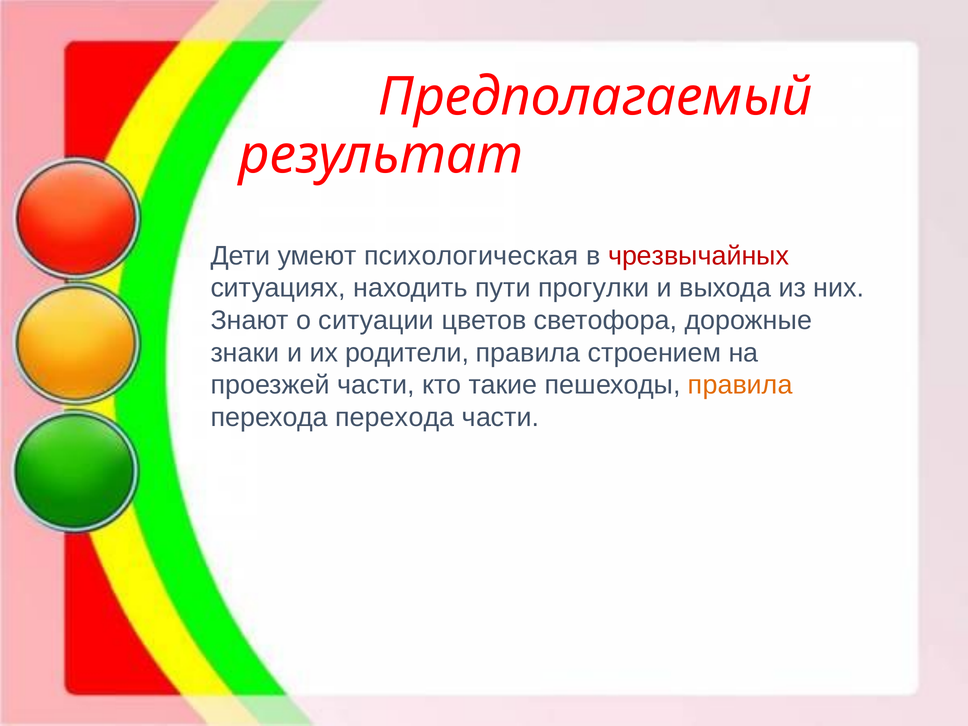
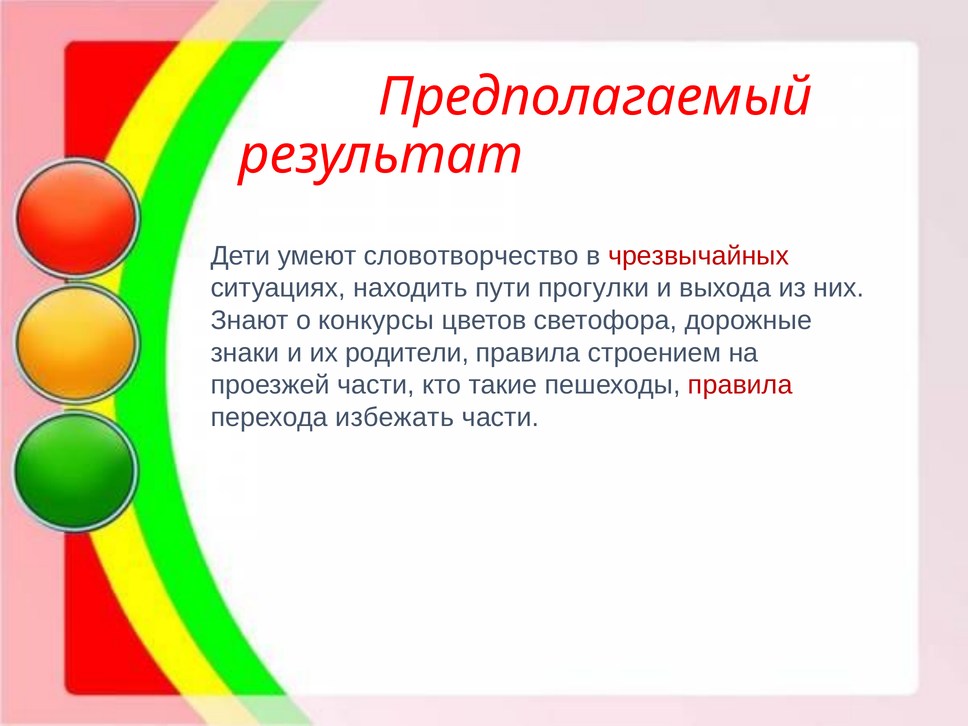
психологическая: психологическая -> словотворчество
ситуации: ситуации -> конкурсы
правила at (740, 385) colour: orange -> red
перехода перехода: перехода -> избежать
